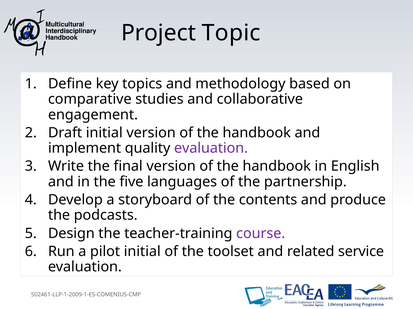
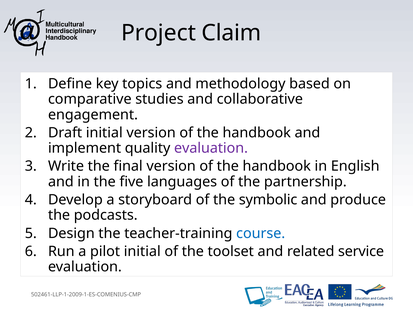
Topic: Topic -> Claim
contents: contents -> symbolic
course colour: purple -> blue
